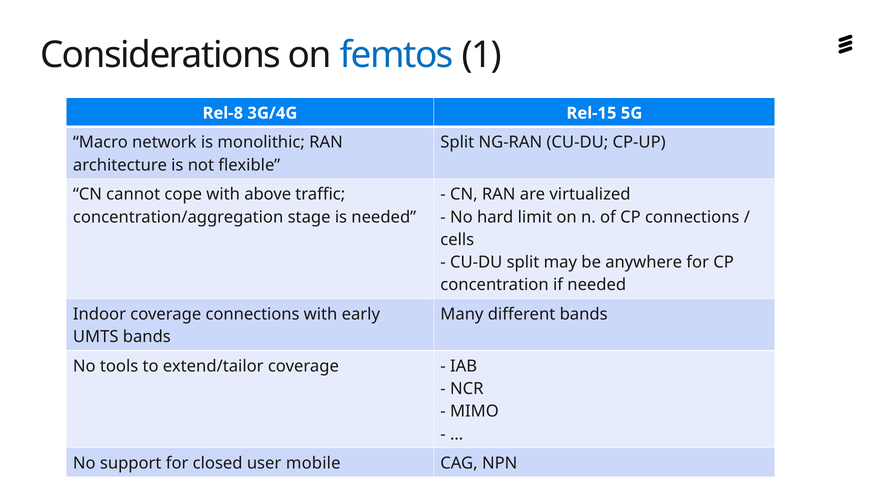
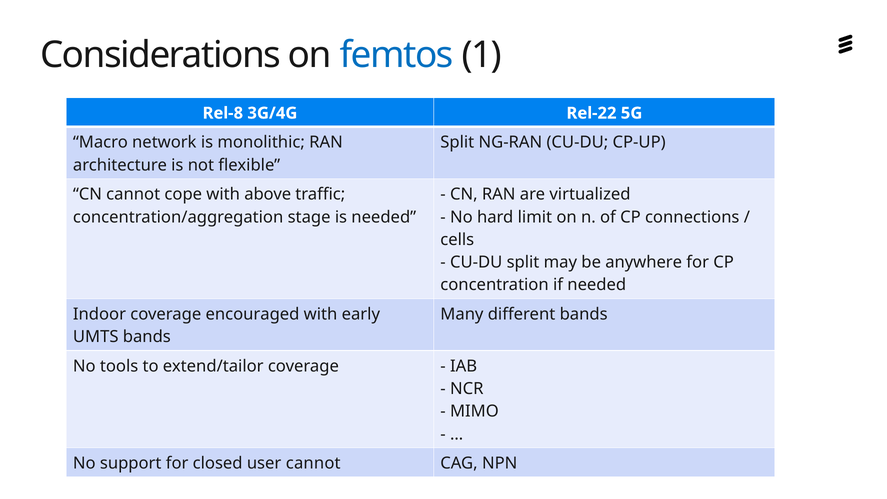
Rel-15: Rel-15 -> Rel-22
coverage connections: connections -> encouraged
user mobile: mobile -> cannot
